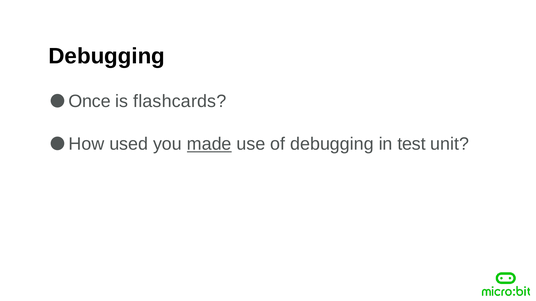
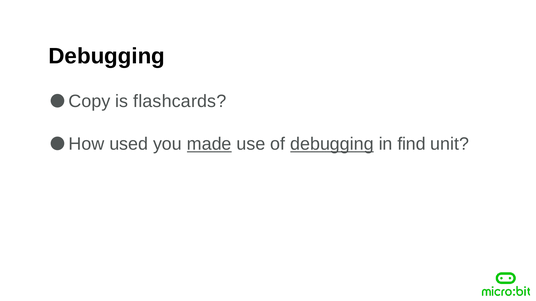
Once: Once -> Copy
debugging at (332, 144) underline: none -> present
test: test -> find
